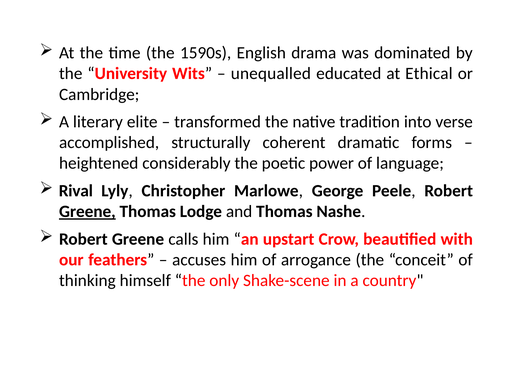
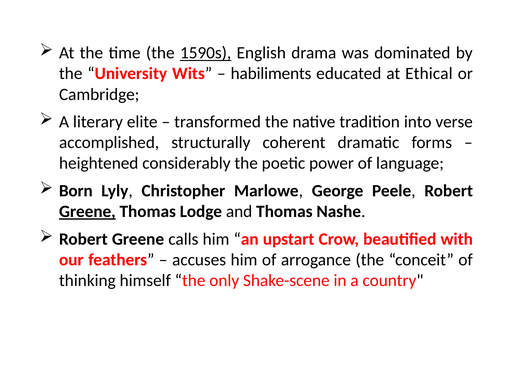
1590s underline: none -> present
unequalled: unequalled -> habiliments
Rival: Rival -> Born
